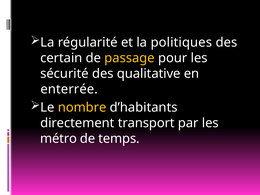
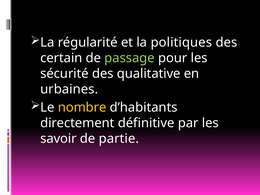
passage colour: yellow -> light green
enterrée: enterrée -> urbaines
transport: transport -> définitive
métro: métro -> savoir
temps: temps -> partie
